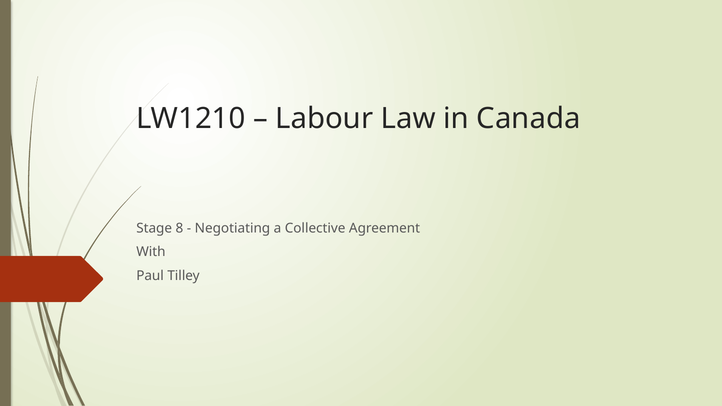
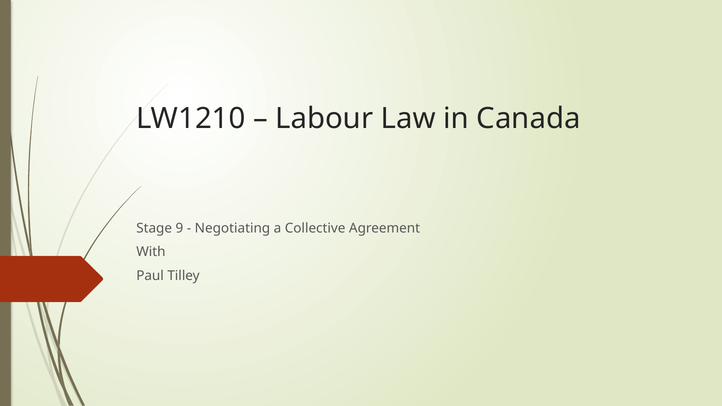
8: 8 -> 9
